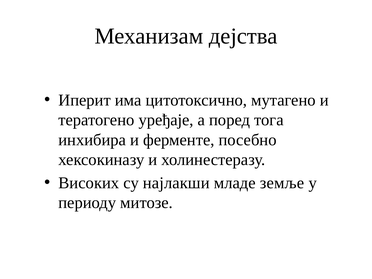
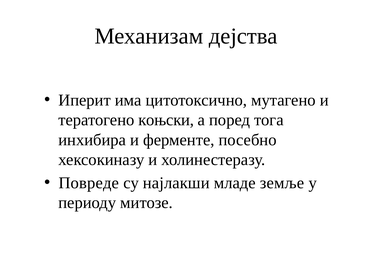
уређаје: уређаје -> коњски
Високих: Високих -> Повреде
